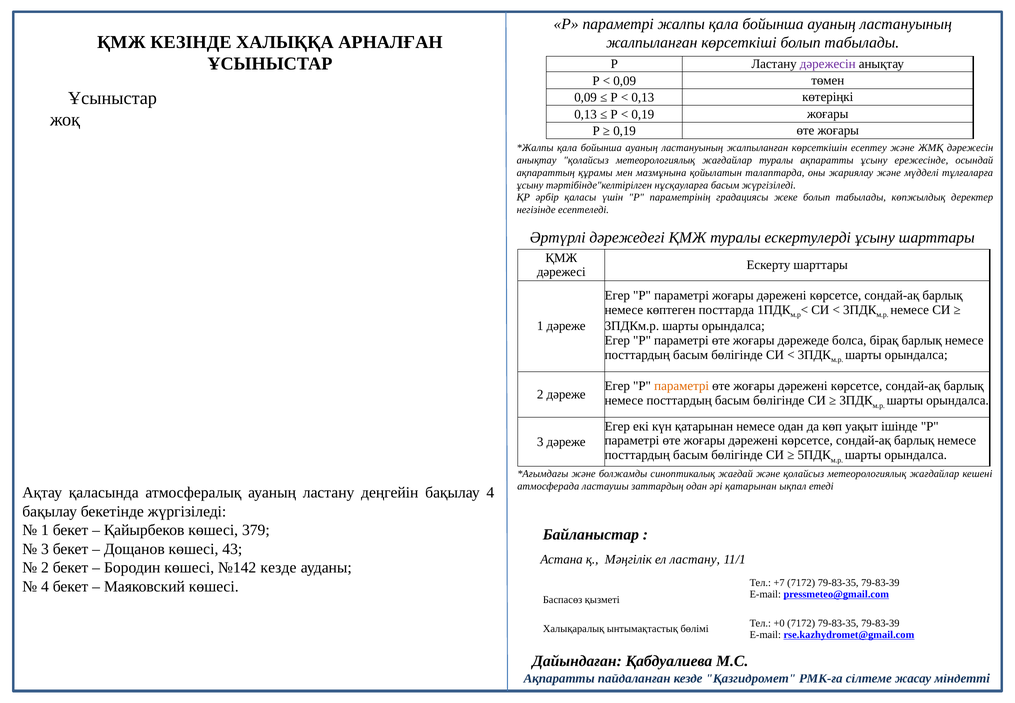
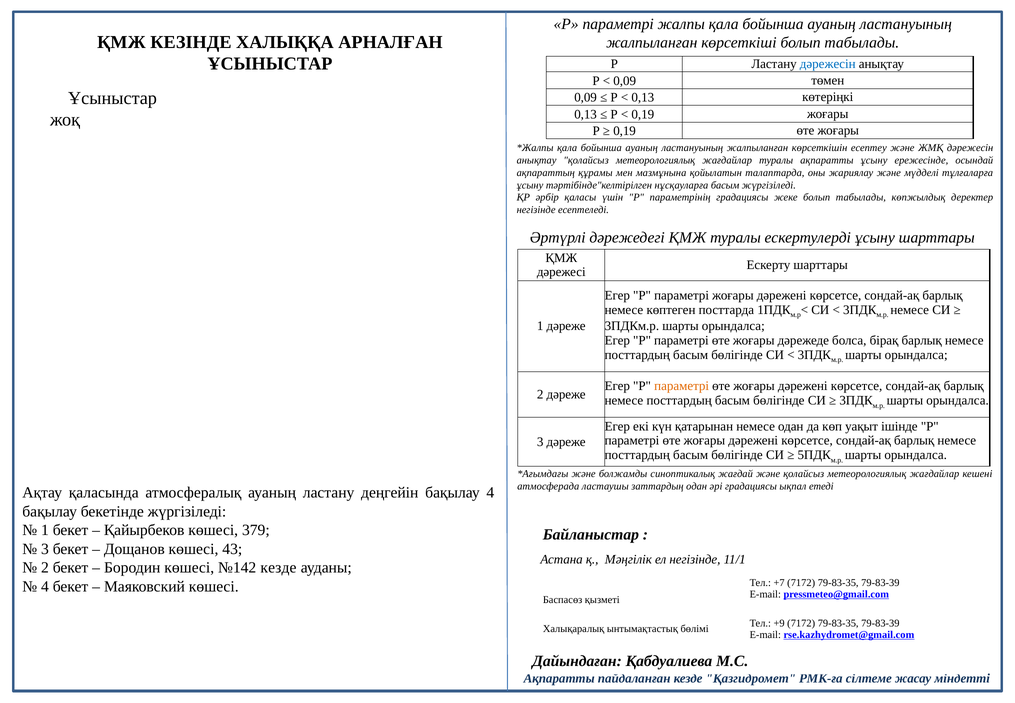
дәрежесін at (828, 64) colour: purple -> blue
әрі қатарынан: қатарынан -> градациясы
ел ластану: ластану -> негізінде
+0: +0 -> +9
